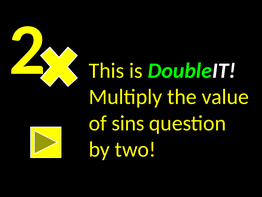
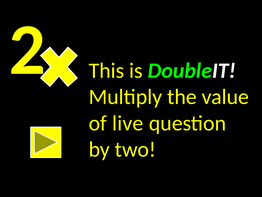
sins: sins -> live
